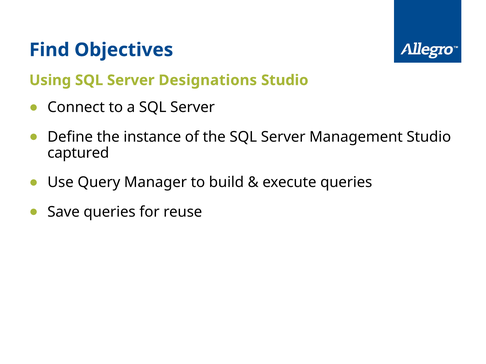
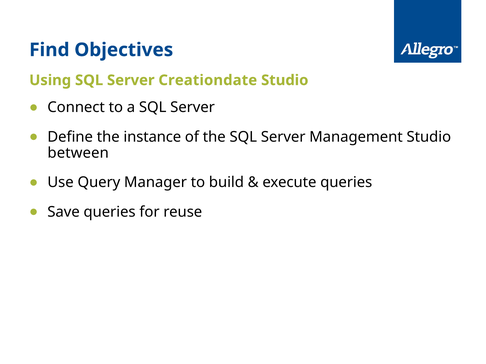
Designations: Designations -> Creationdate
captured: captured -> between
